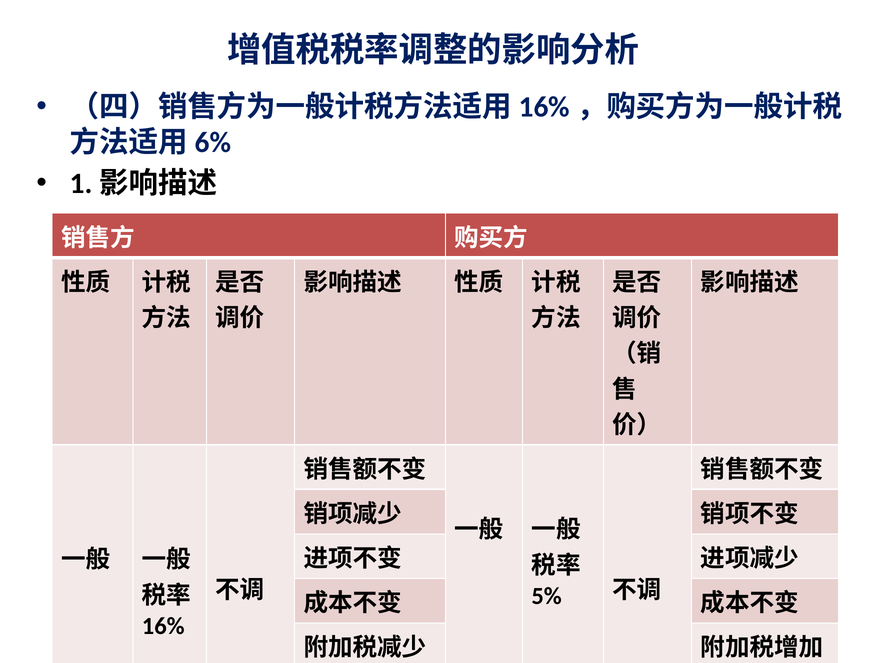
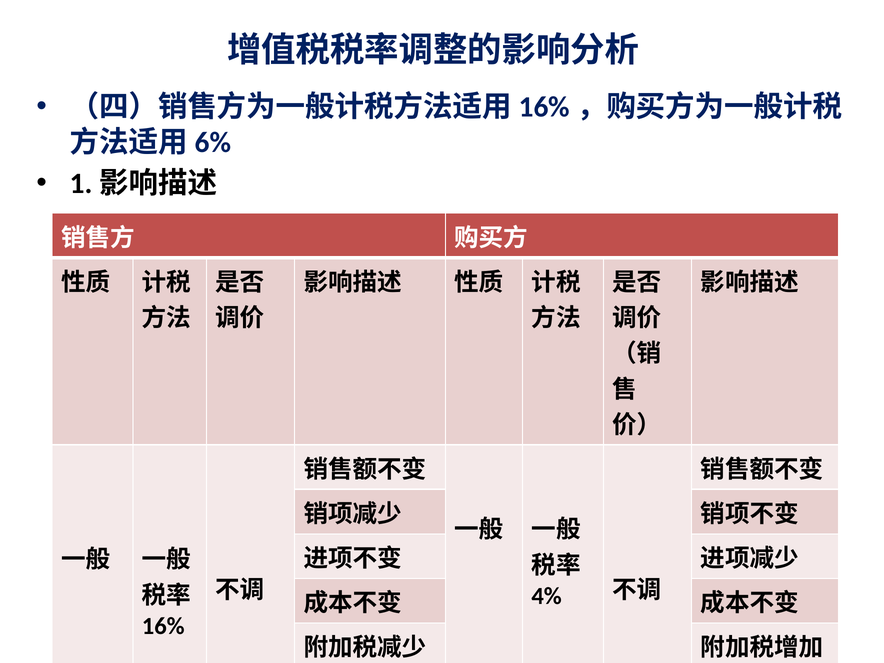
5%: 5% -> 4%
